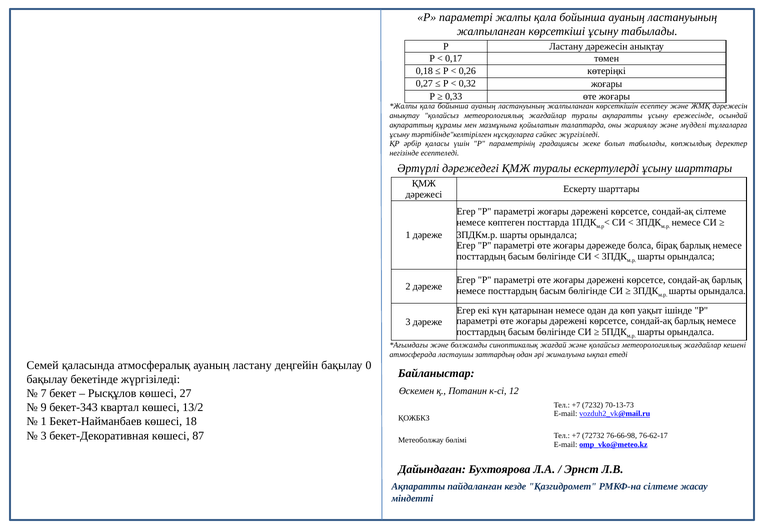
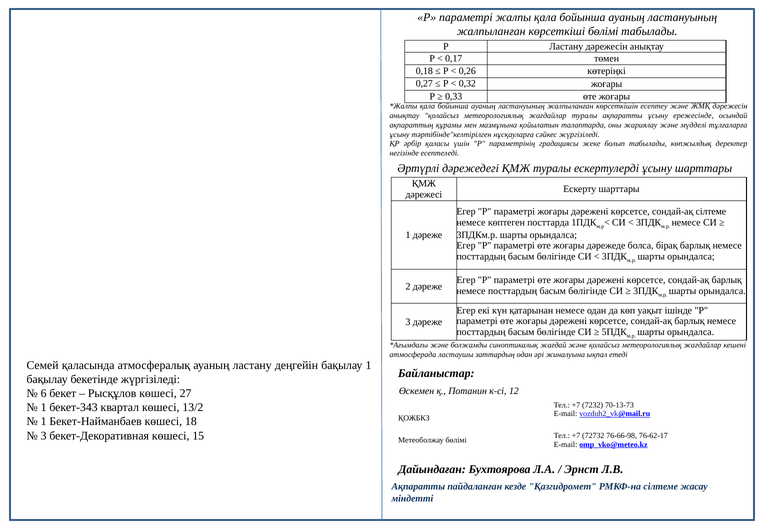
көрсеткіші ұсыну: ұсыну -> бөлімі
бақылау 0: 0 -> 1
7: 7 -> 6
9 at (44, 407): 9 -> 1
87: 87 -> 15
